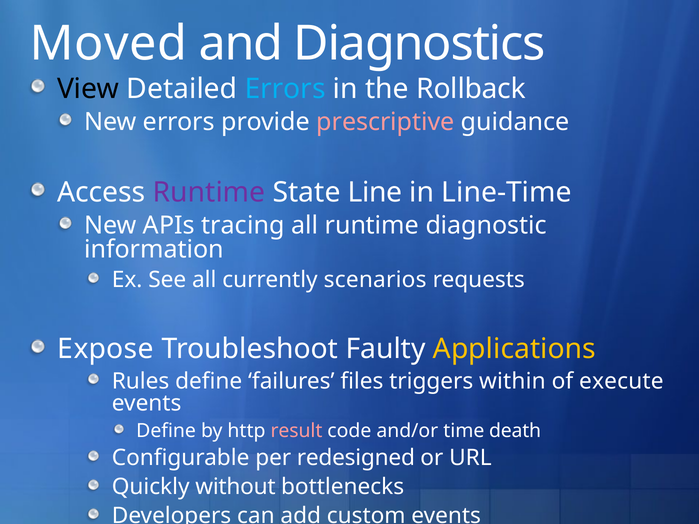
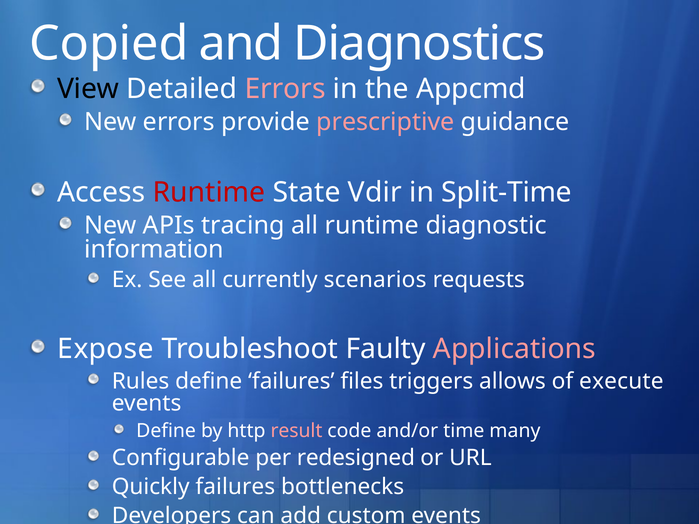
Moved: Moved -> Copied
Errors at (285, 89) colour: light blue -> pink
Rollback: Rollback -> Appcmd
Runtime at (209, 192) colour: purple -> red
Line: Line -> Vdir
Line-Time: Line-Time -> Split-Time
Applications colour: yellow -> pink
within: within -> allows
death: death -> many
Quickly without: without -> failures
